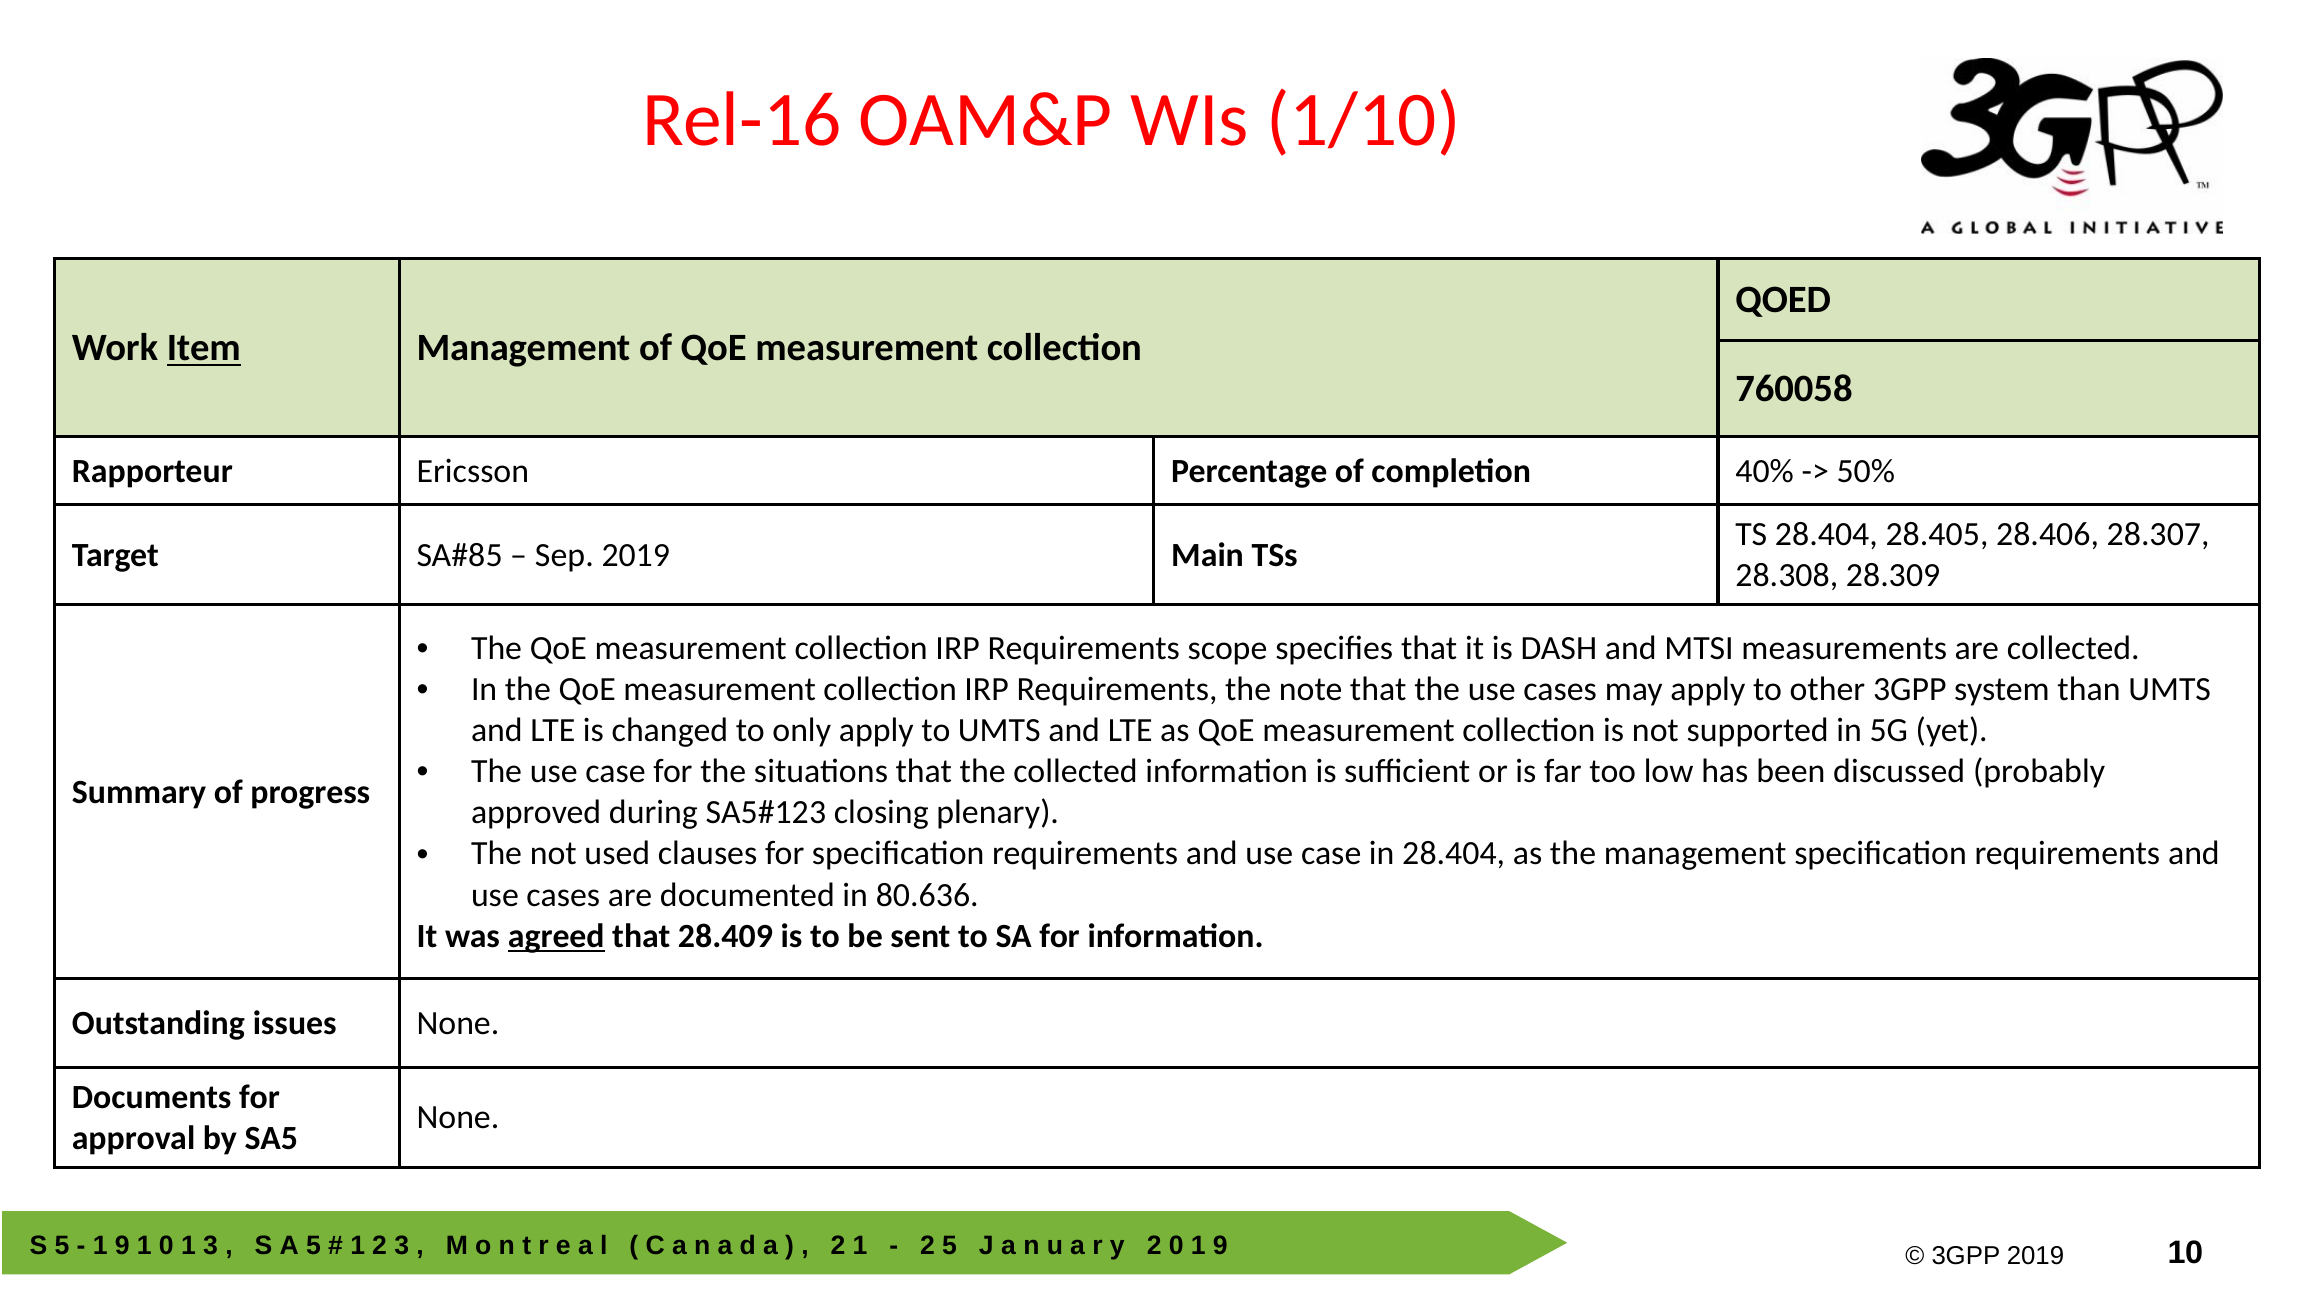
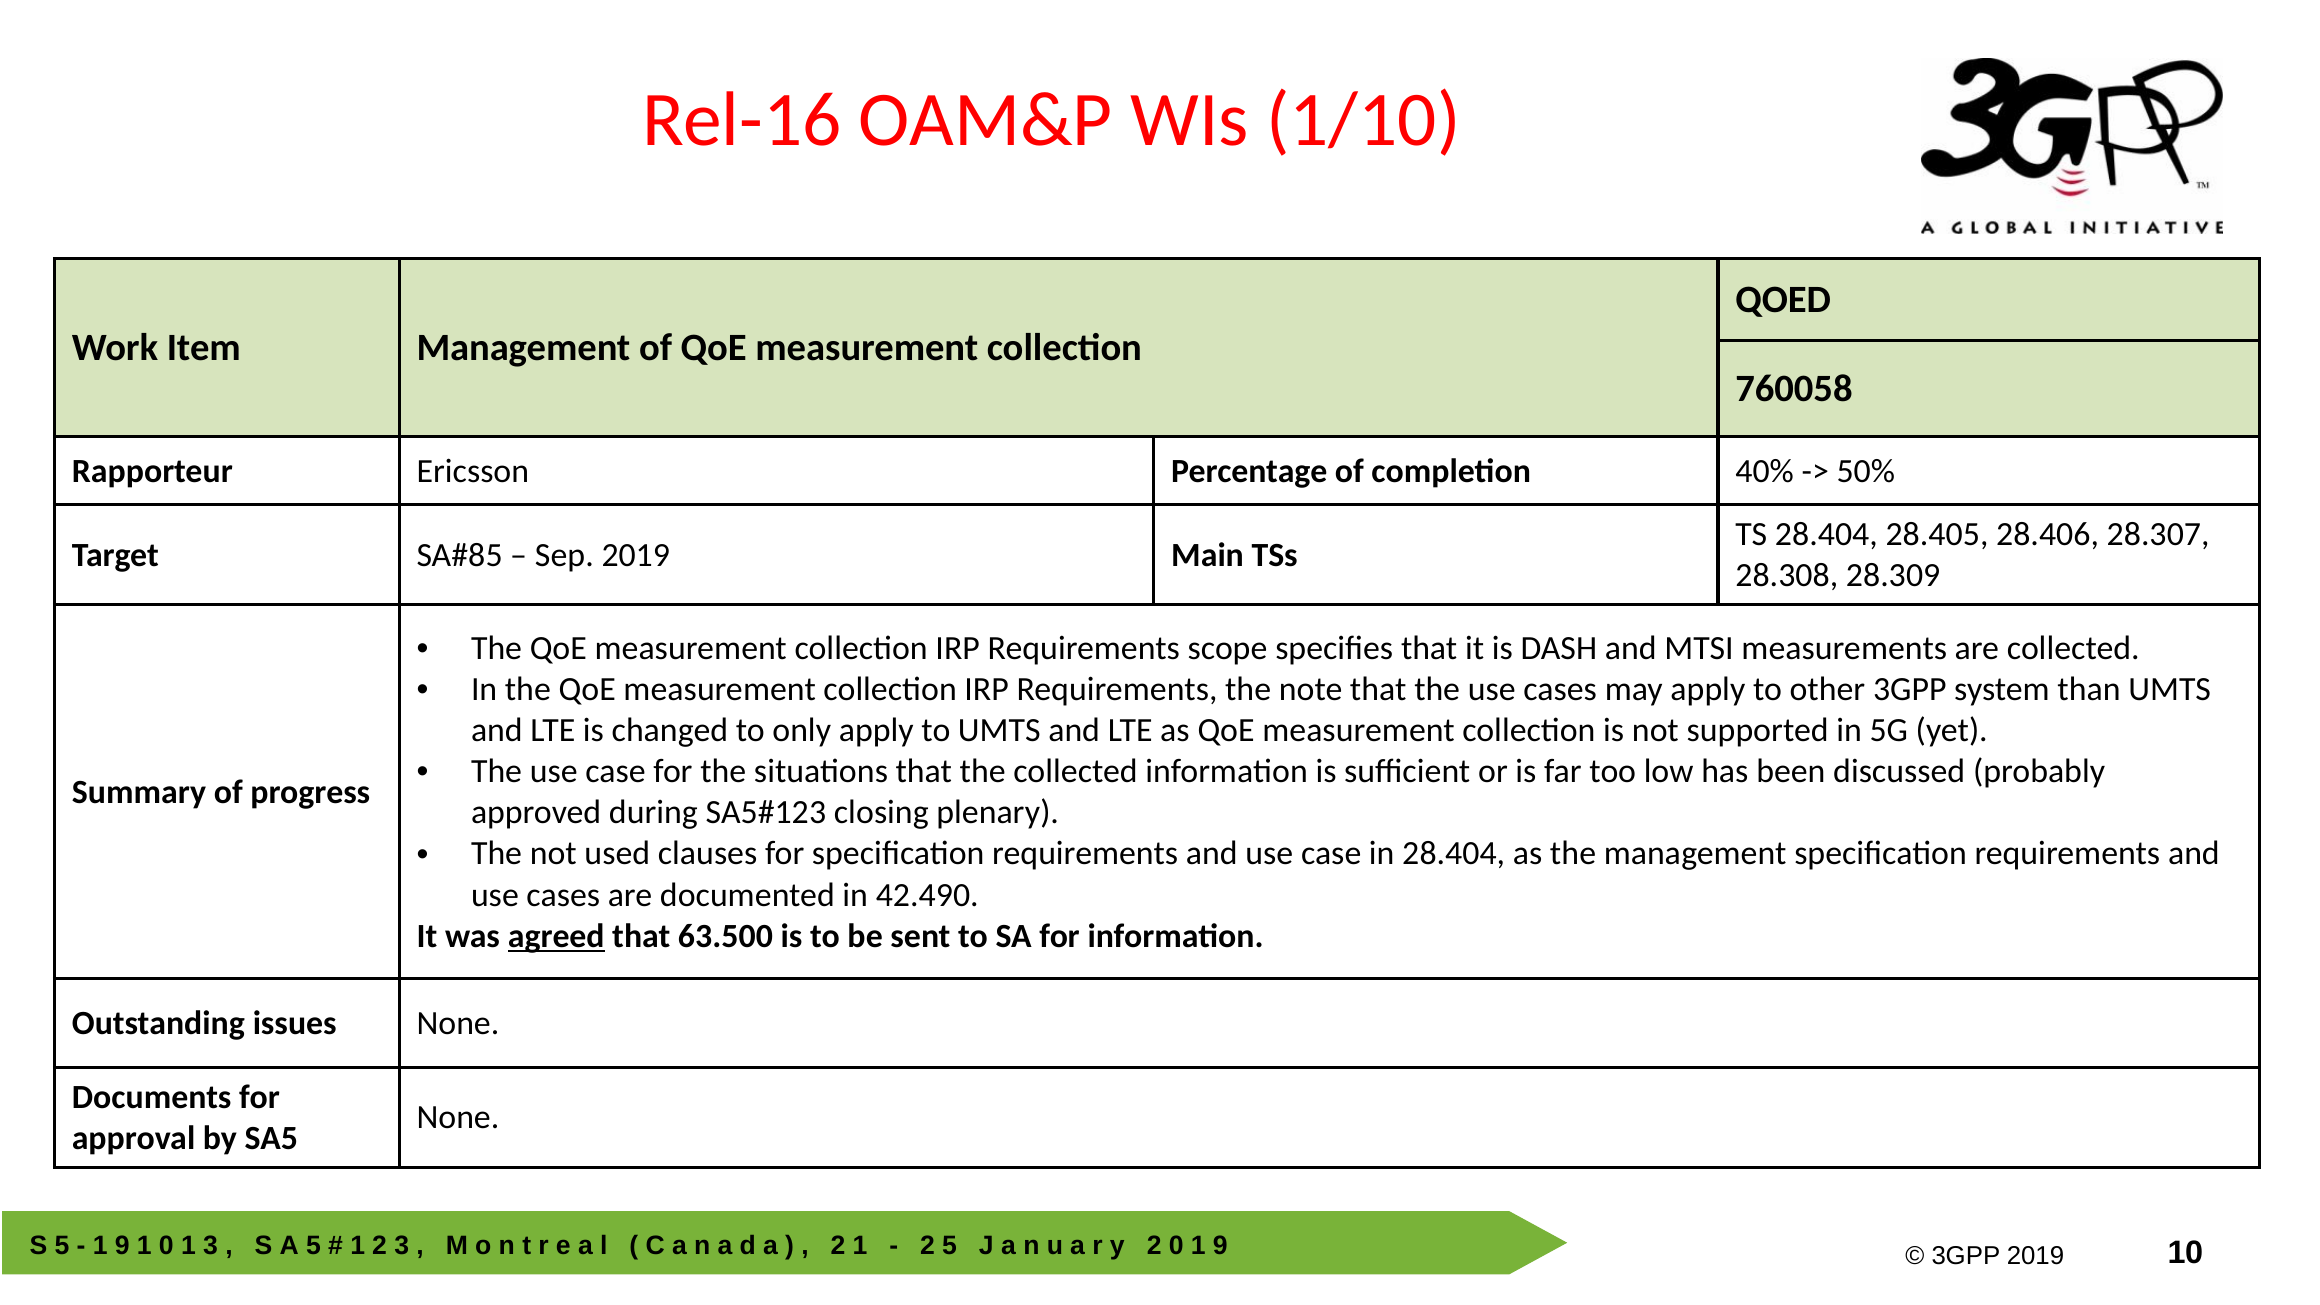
Item underline: present -> none
80.636: 80.636 -> 42.490
28.409: 28.409 -> 63.500
